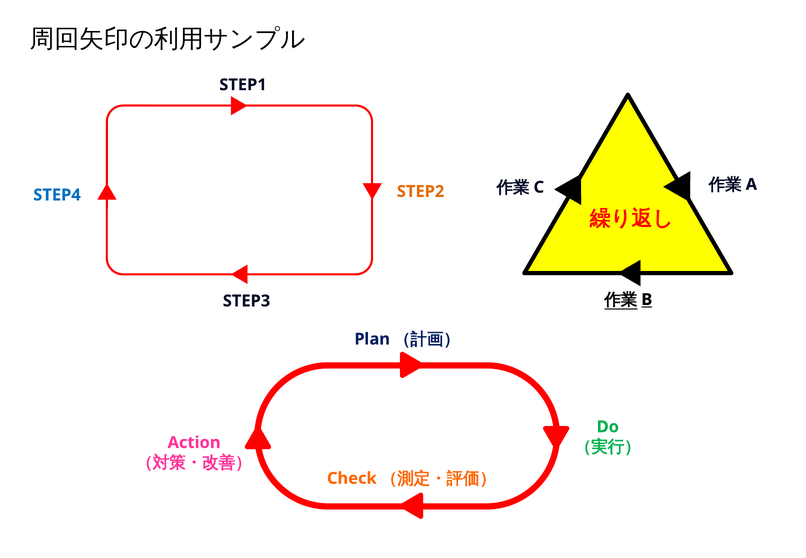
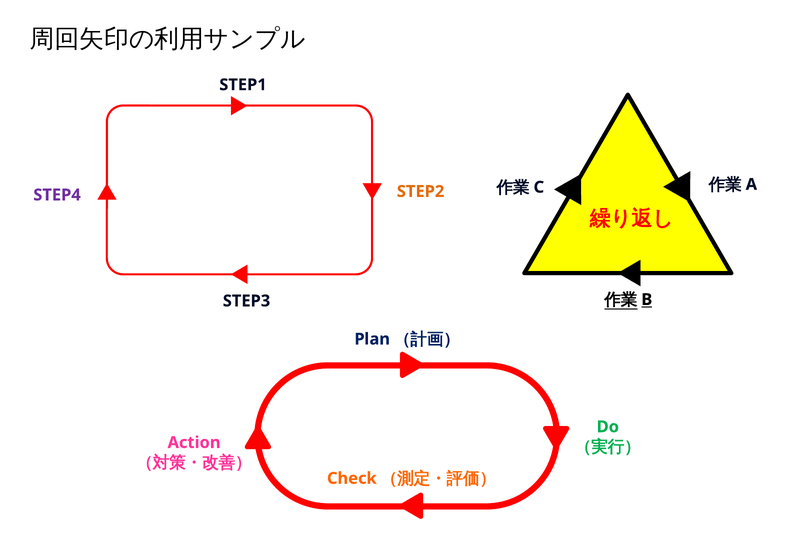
STEP4 colour: blue -> purple
